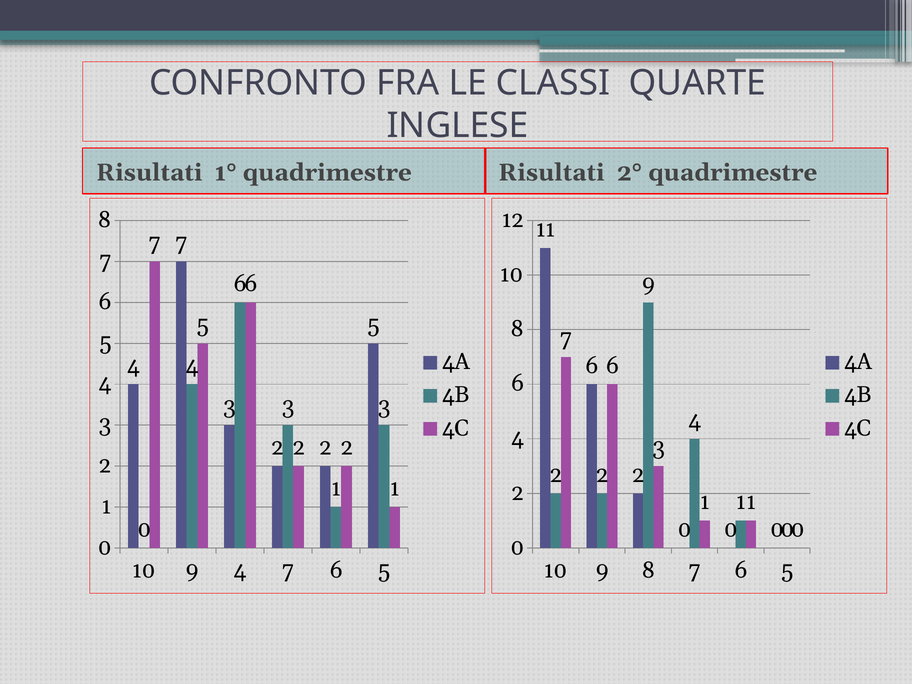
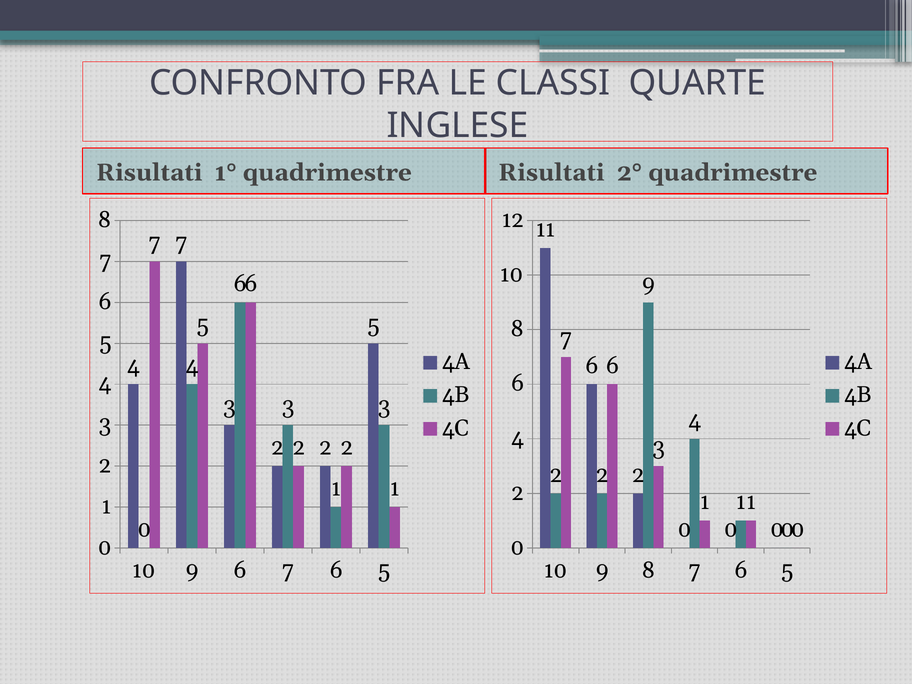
10 9 4: 4 -> 6
